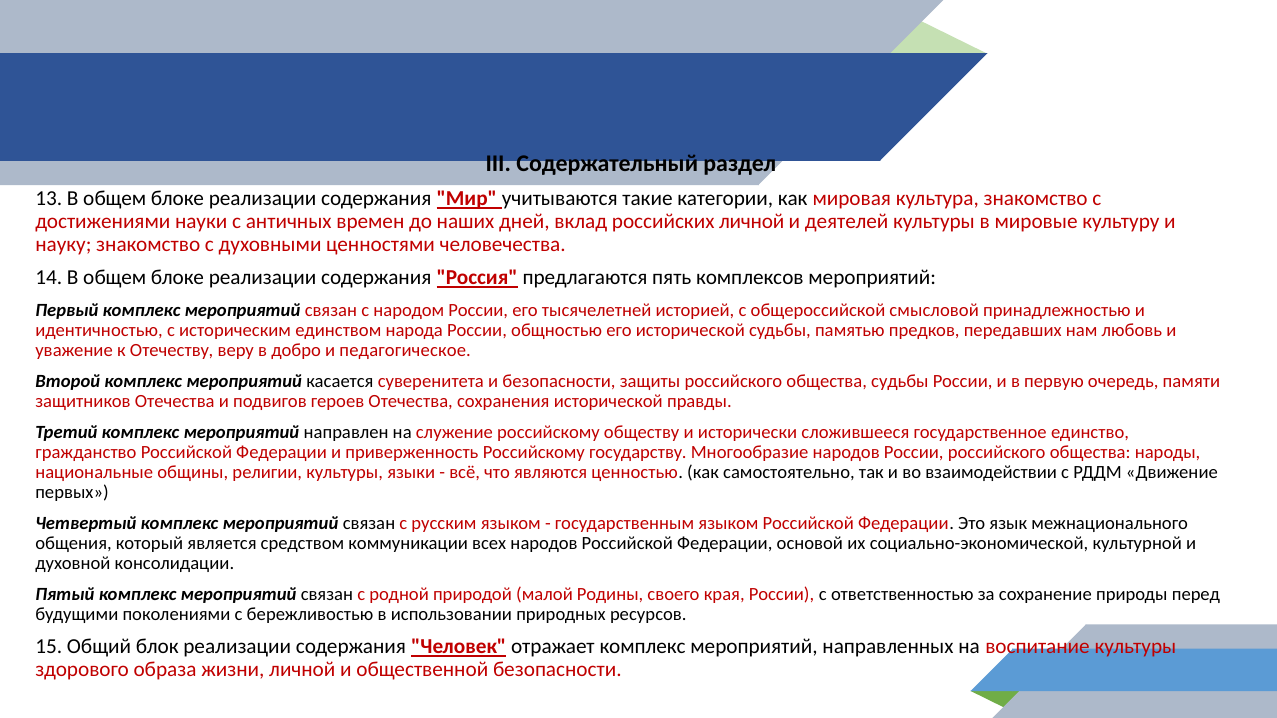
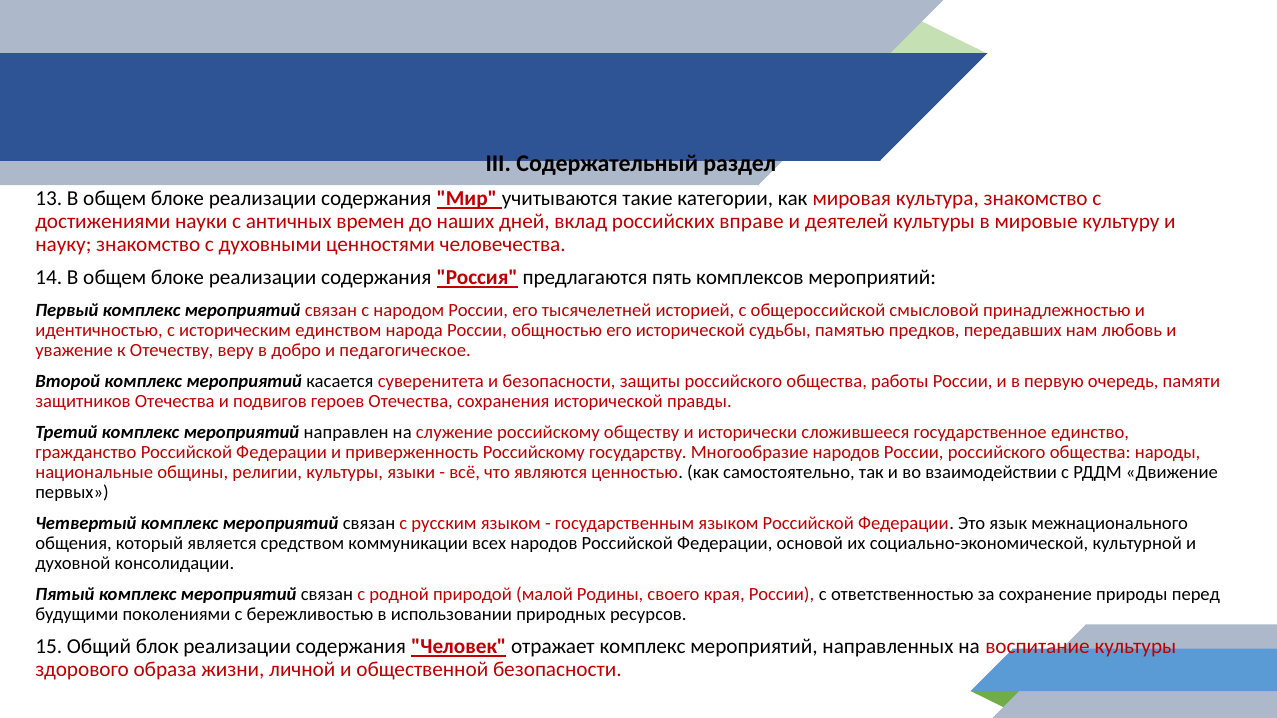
российских личной: личной -> вправе
общества судьбы: судьбы -> работы
